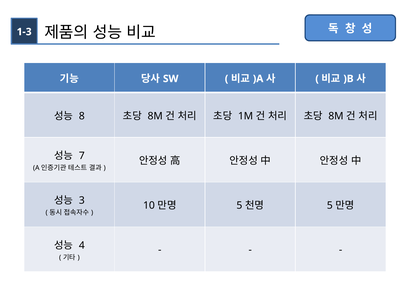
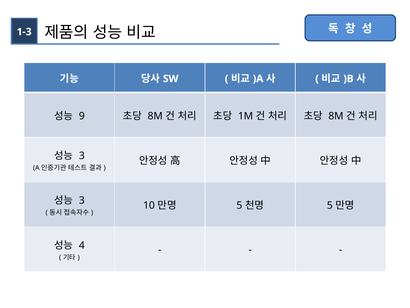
8: 8 -> 9
7 at (82, 156): 7 -> 3
